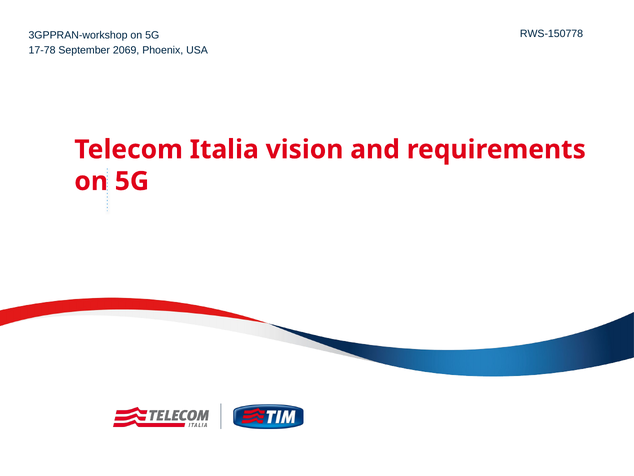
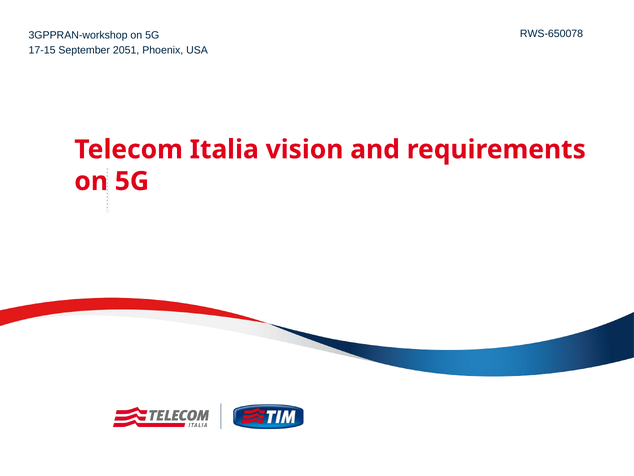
RWS-150778: RWS-150778 -> RWS-650078
17-78: 17-78 -> 17-15
2069: 2069 -> 2051
